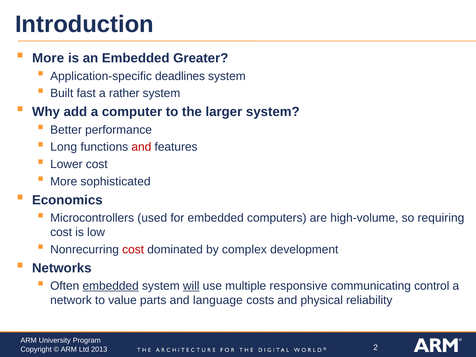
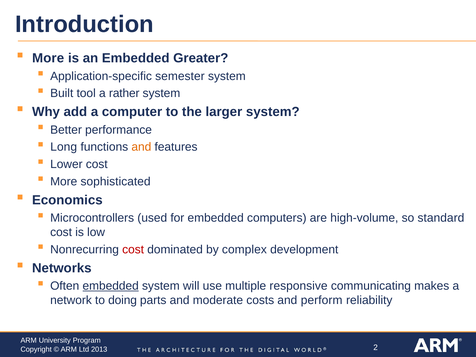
deadlines: deadlines -> semester
fast: fast -> tool
and at (141, 147) colour: red -> orange
requiring: requiring -> standard
will underline: present -> none
control: control -> makes
value: value -> doing
language: language -> moderate
physical: physical -> perform
